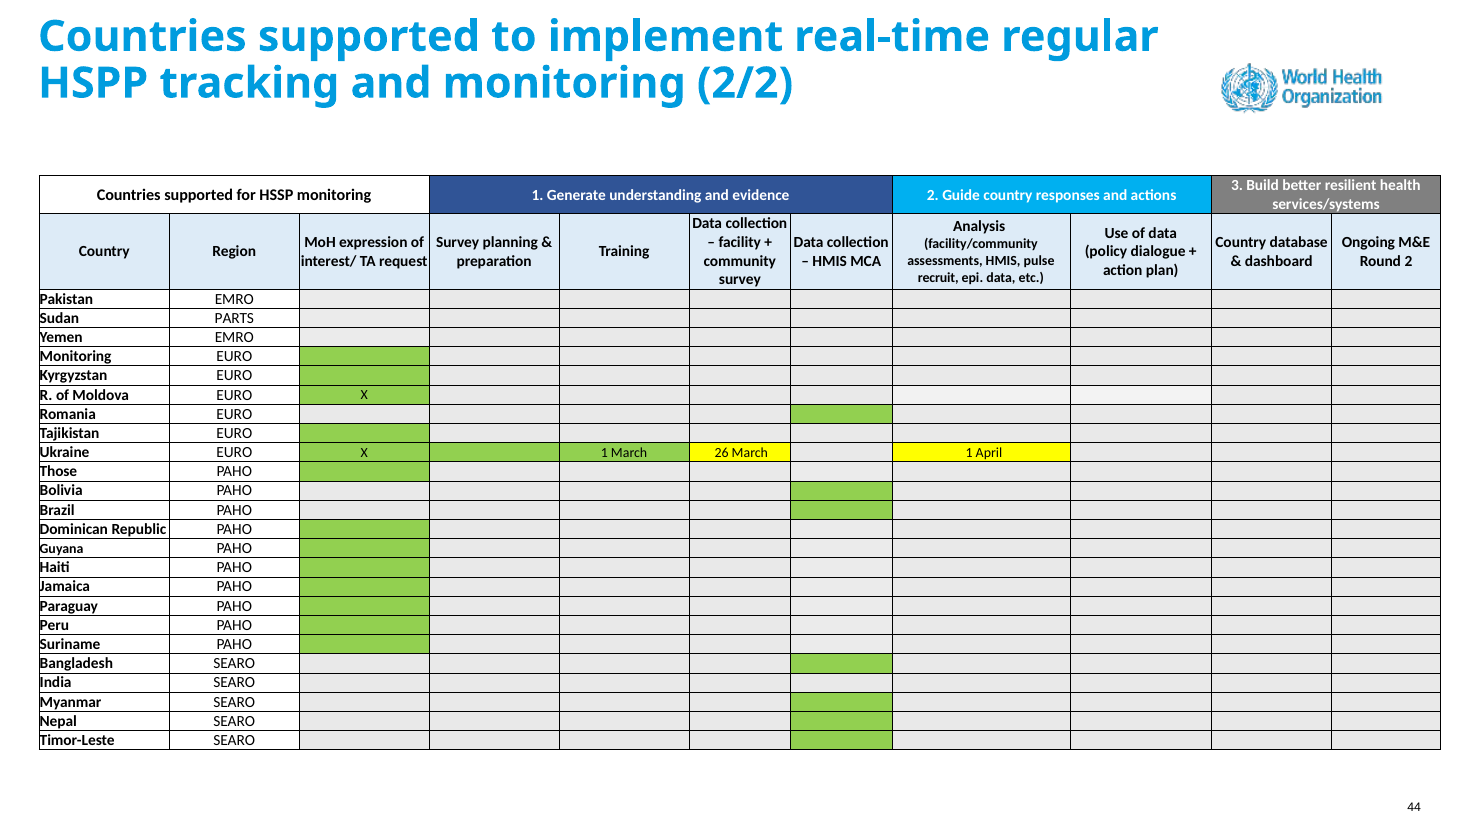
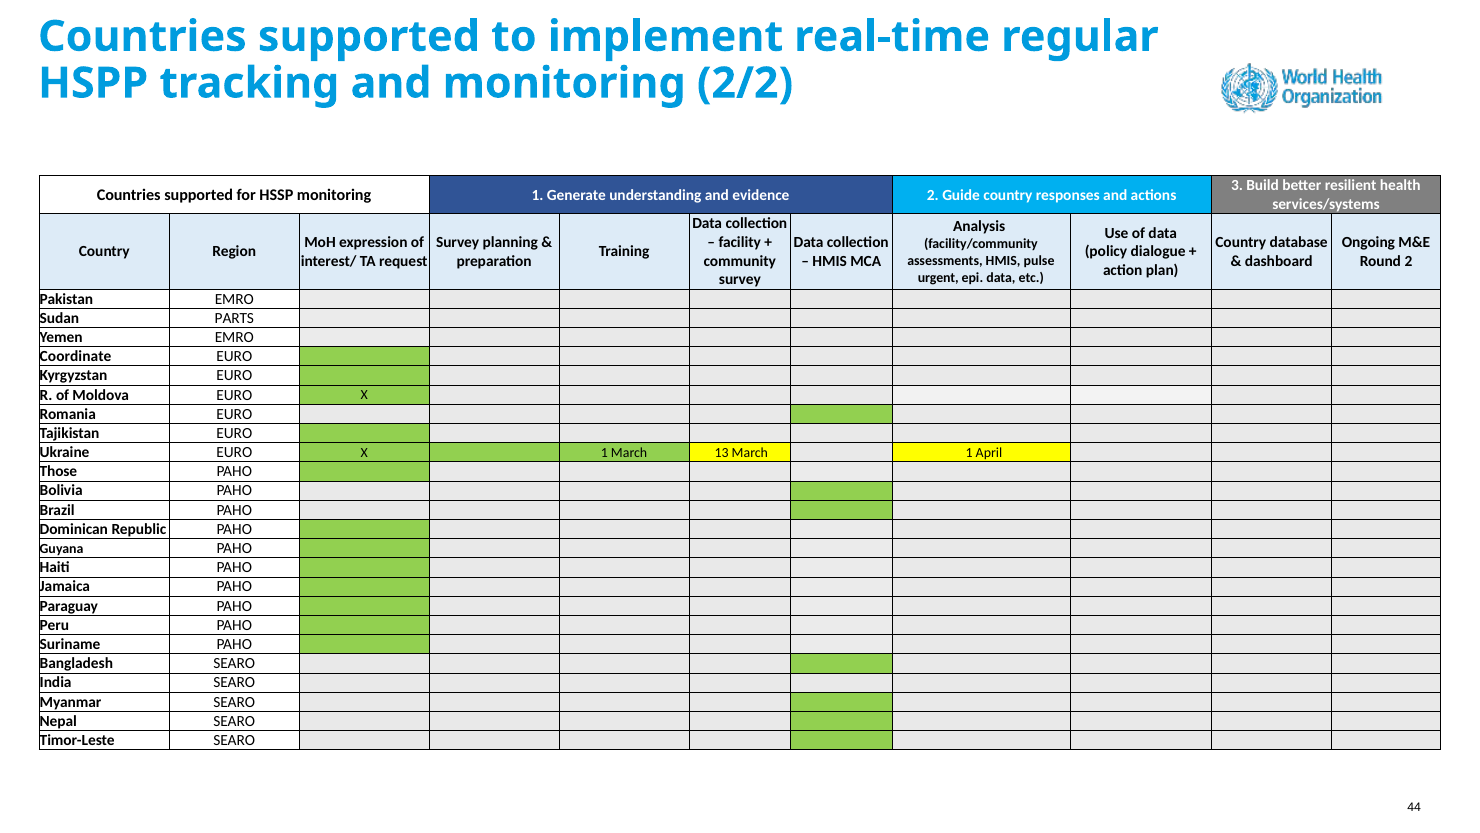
recruit: recruit -> urgent
Monitoring at (76, 356): Monitoring -> Coordinate
26: 26 -> 13
